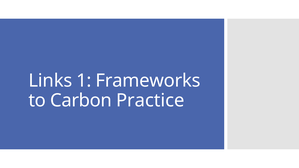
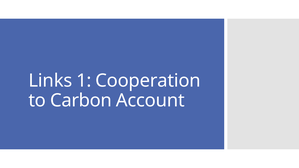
Frameworks: Frameworks -> Cooperation
Practice: Practice -> Account
